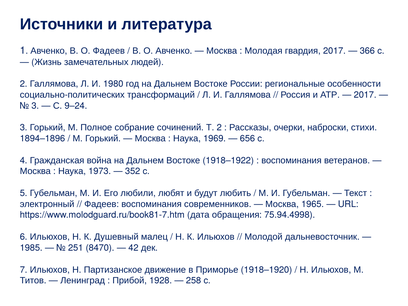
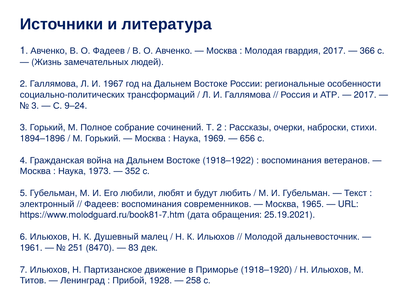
1980: 1980 -> 1967
75.94.4998: 75.94.4998 -> 25.19.2021
1985: 1985 -> 1961
42: 42 -> 83
